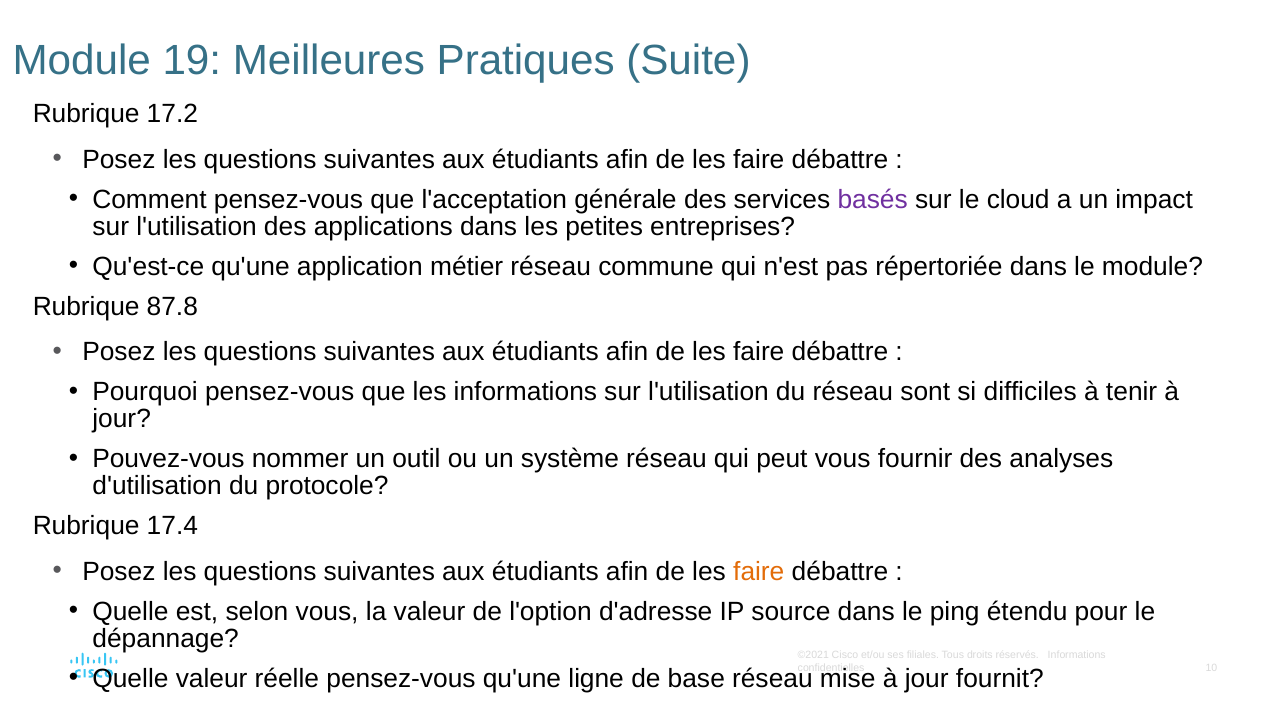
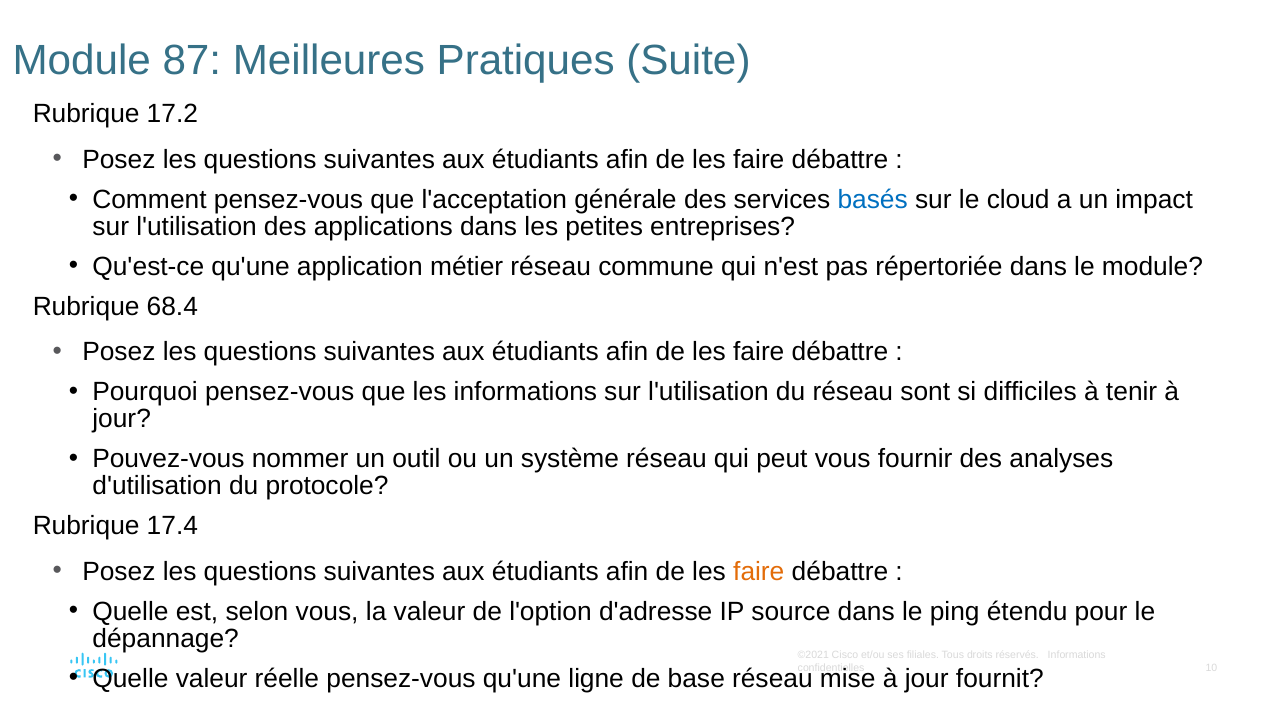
19: 19 -> 87
basés colour: purple -> blue
87.8: 87.8 -> 68.4
